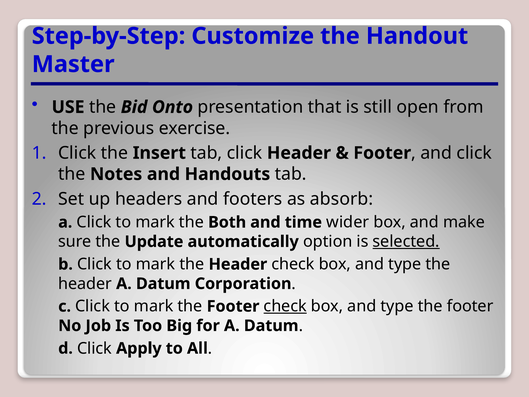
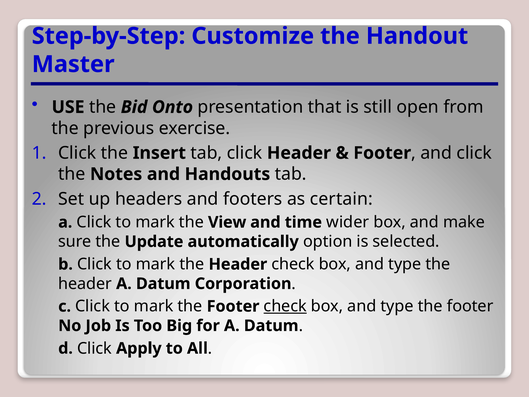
absorb: absorb -> certain
Both: Both -> View
selected underline: present -> none
